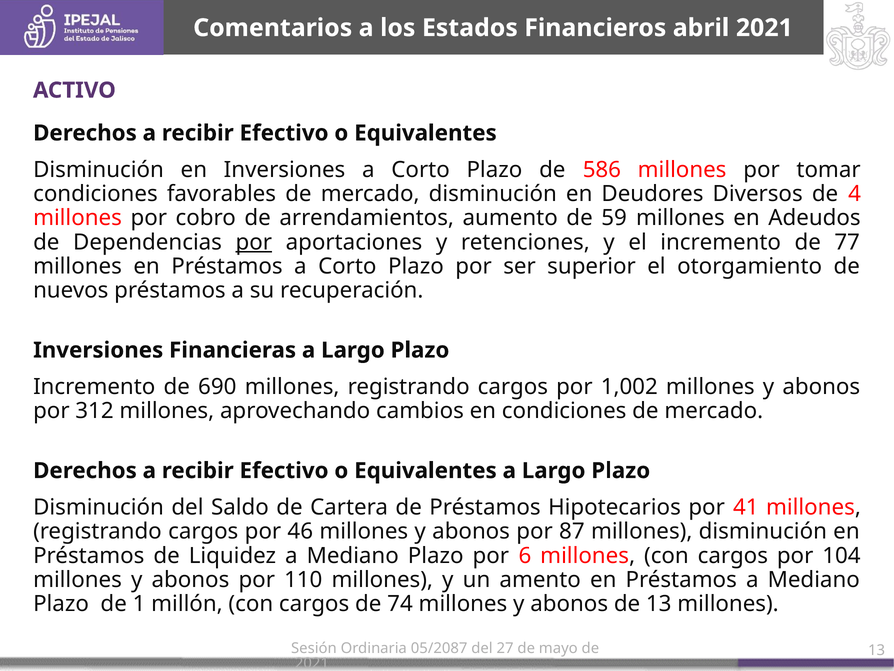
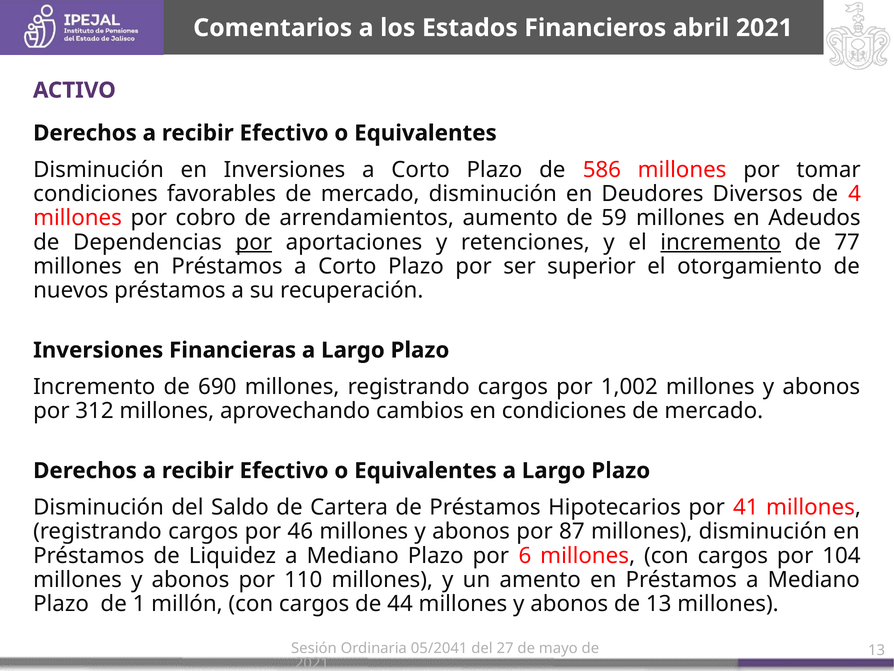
incremento at (721, 242) underline: none -> present
74: 74 -> 44
05/2087: 05/2087 -> 05/2041
